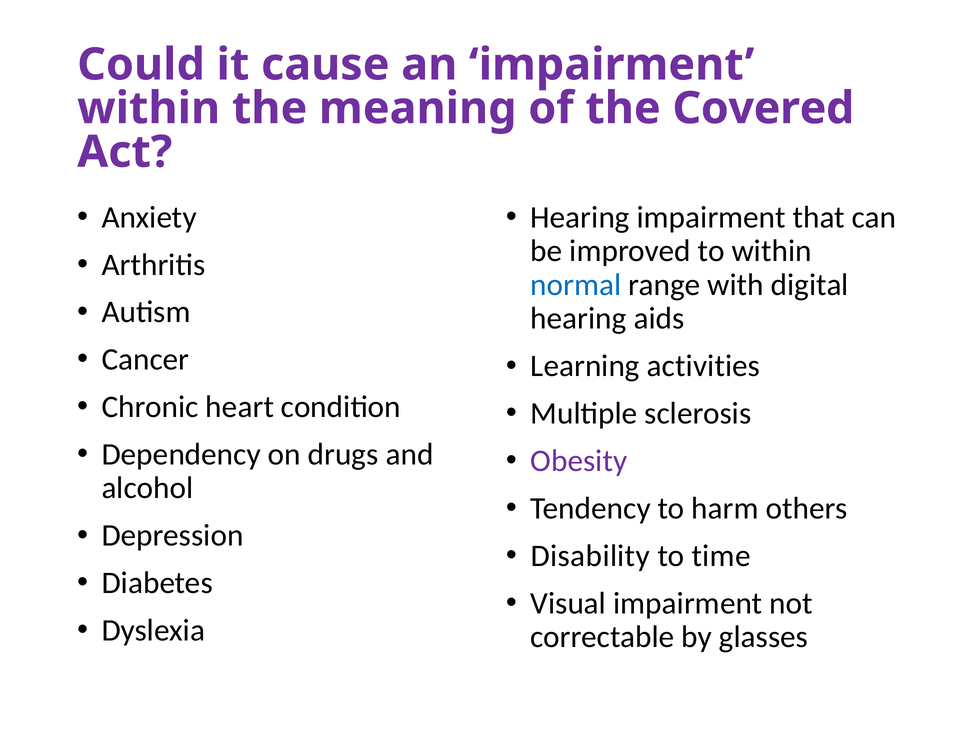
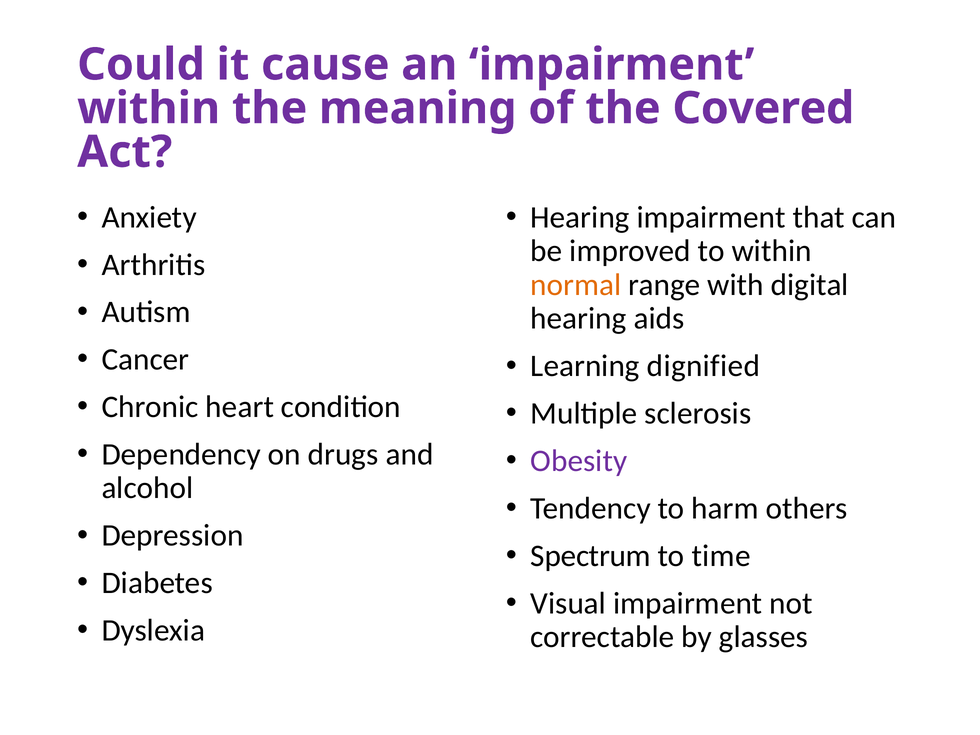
normal colour: blue -> orange
activities: activities -> dignified
Disability: Disability -> Spectrum
